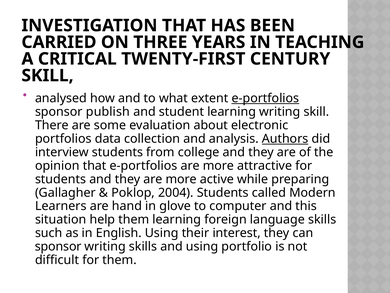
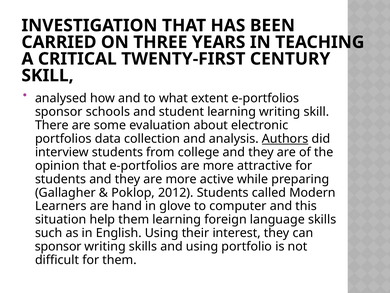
e-portfolios at (265, 98) underline: present -> none
publish: publish -> schools
2004: 2004 -> 2012
